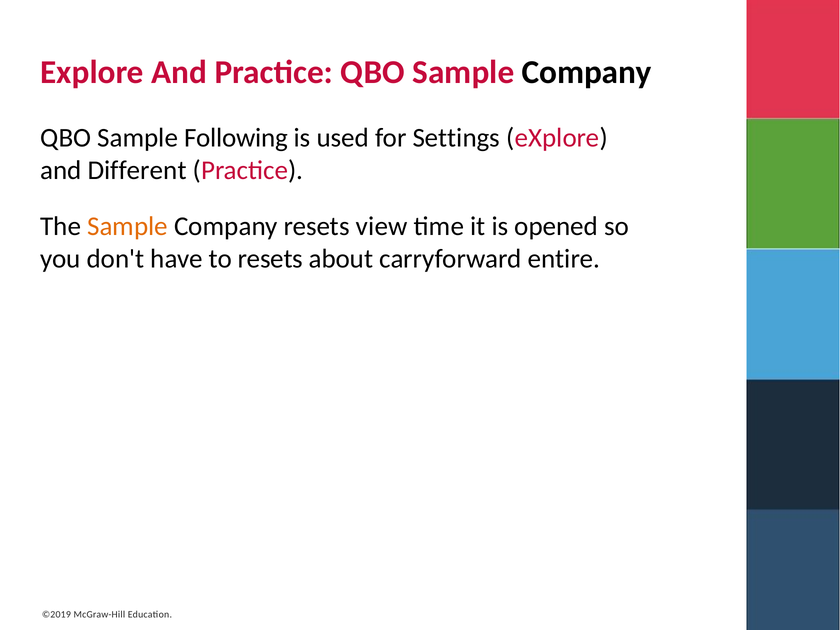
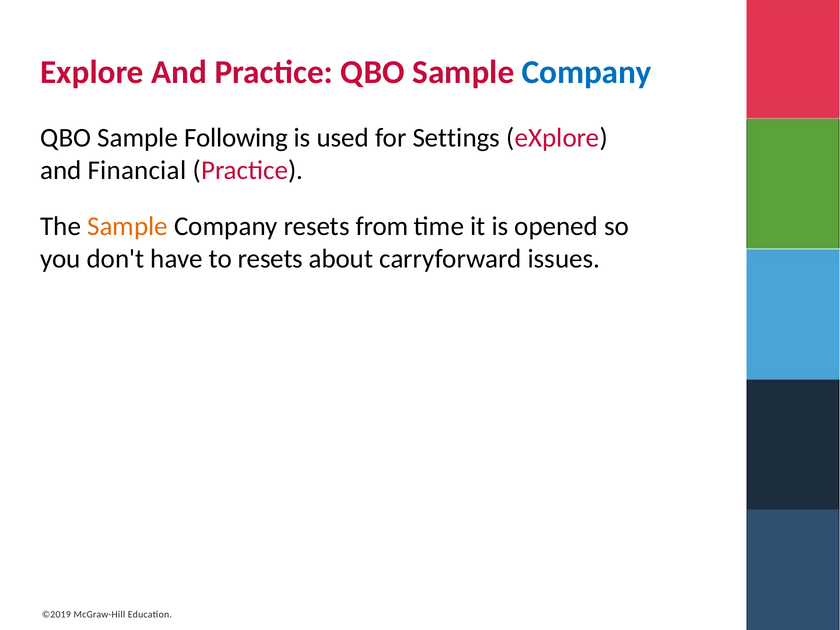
Company at (587, 72) colour: black -> blue
Different: Different -> Financial
view: view -> from
entire: entire -> issues
